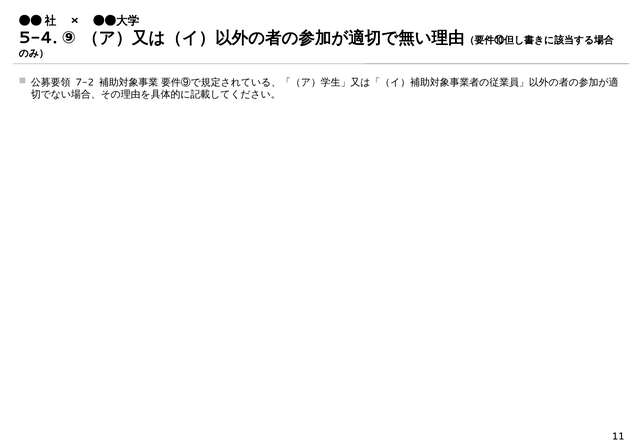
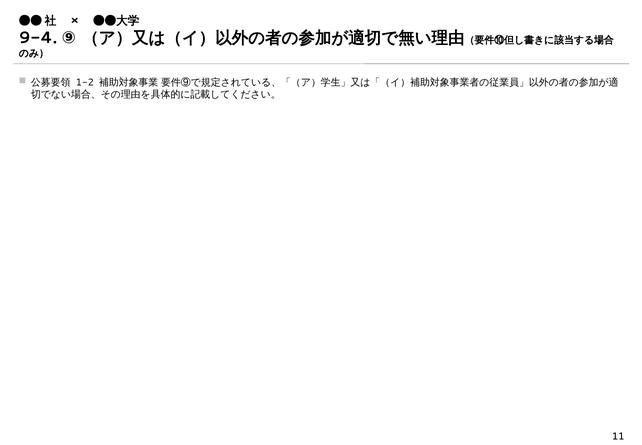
5-4: 5-4 -> 9-4
7-2: 7-2 -> 1-2
